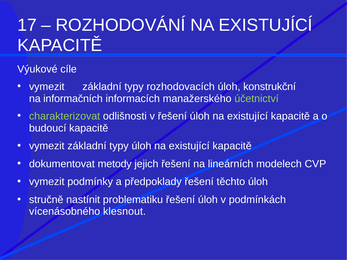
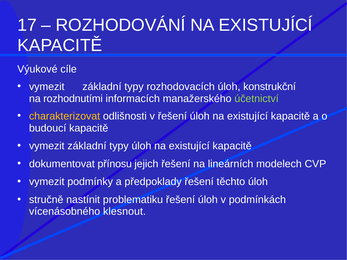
informačních: informačních -> rozhodnutími
charakterizovat colour: light green -> yellow
metody: metody -> přínosu
